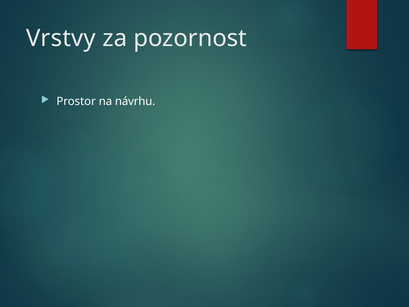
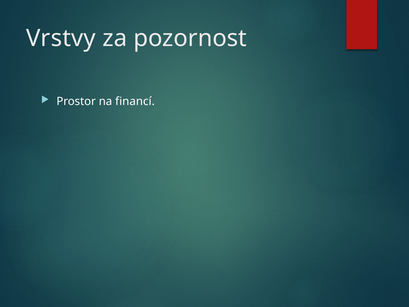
návrhu: návrhu -> financí
